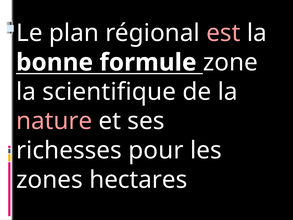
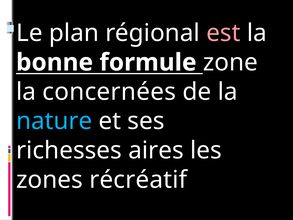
scientifique: scientifique -> concernées
nature colour: pink -> light blue
pour: pour -> aires
hectares: hectares -> récréatif
